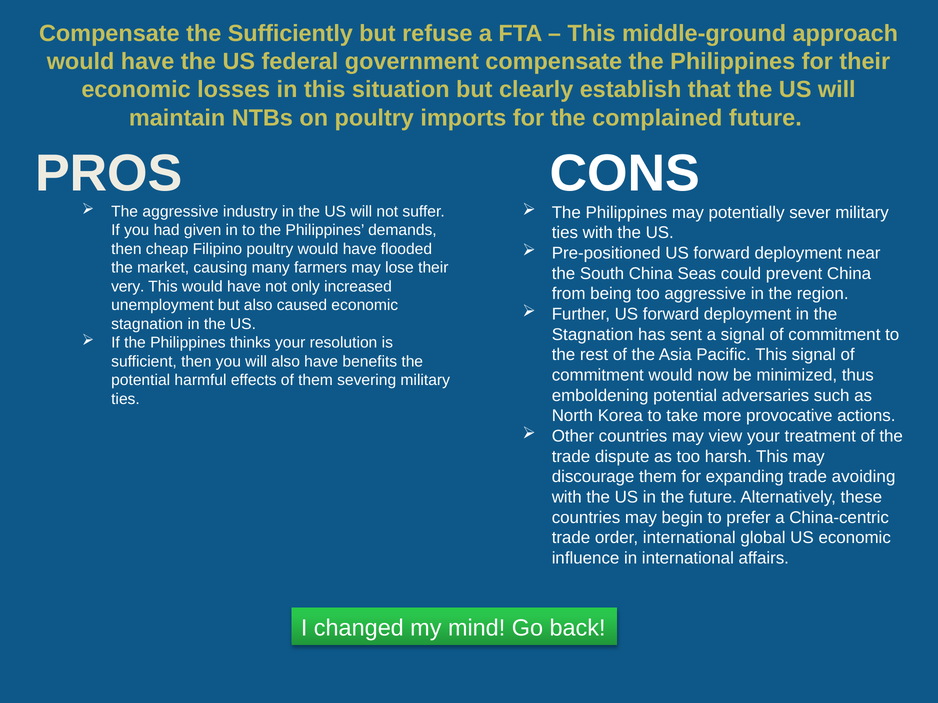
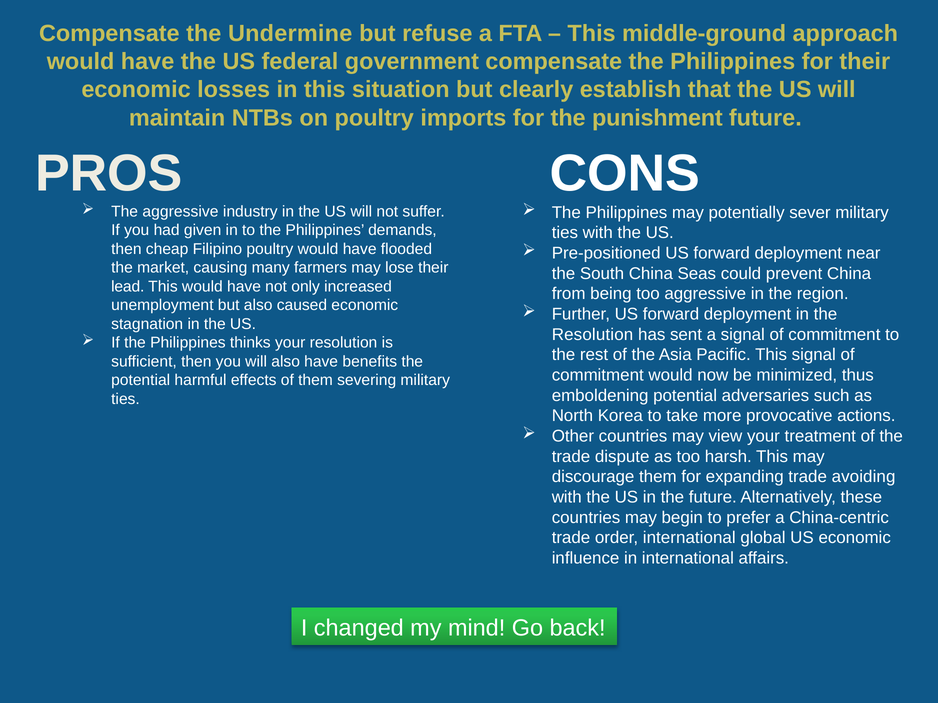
Sufficiently: Sufficiently -> Undermine
complained: complained -> punishment
very: very -> lead
Stagnation at (593, 335): Stagnation -> Resolution
